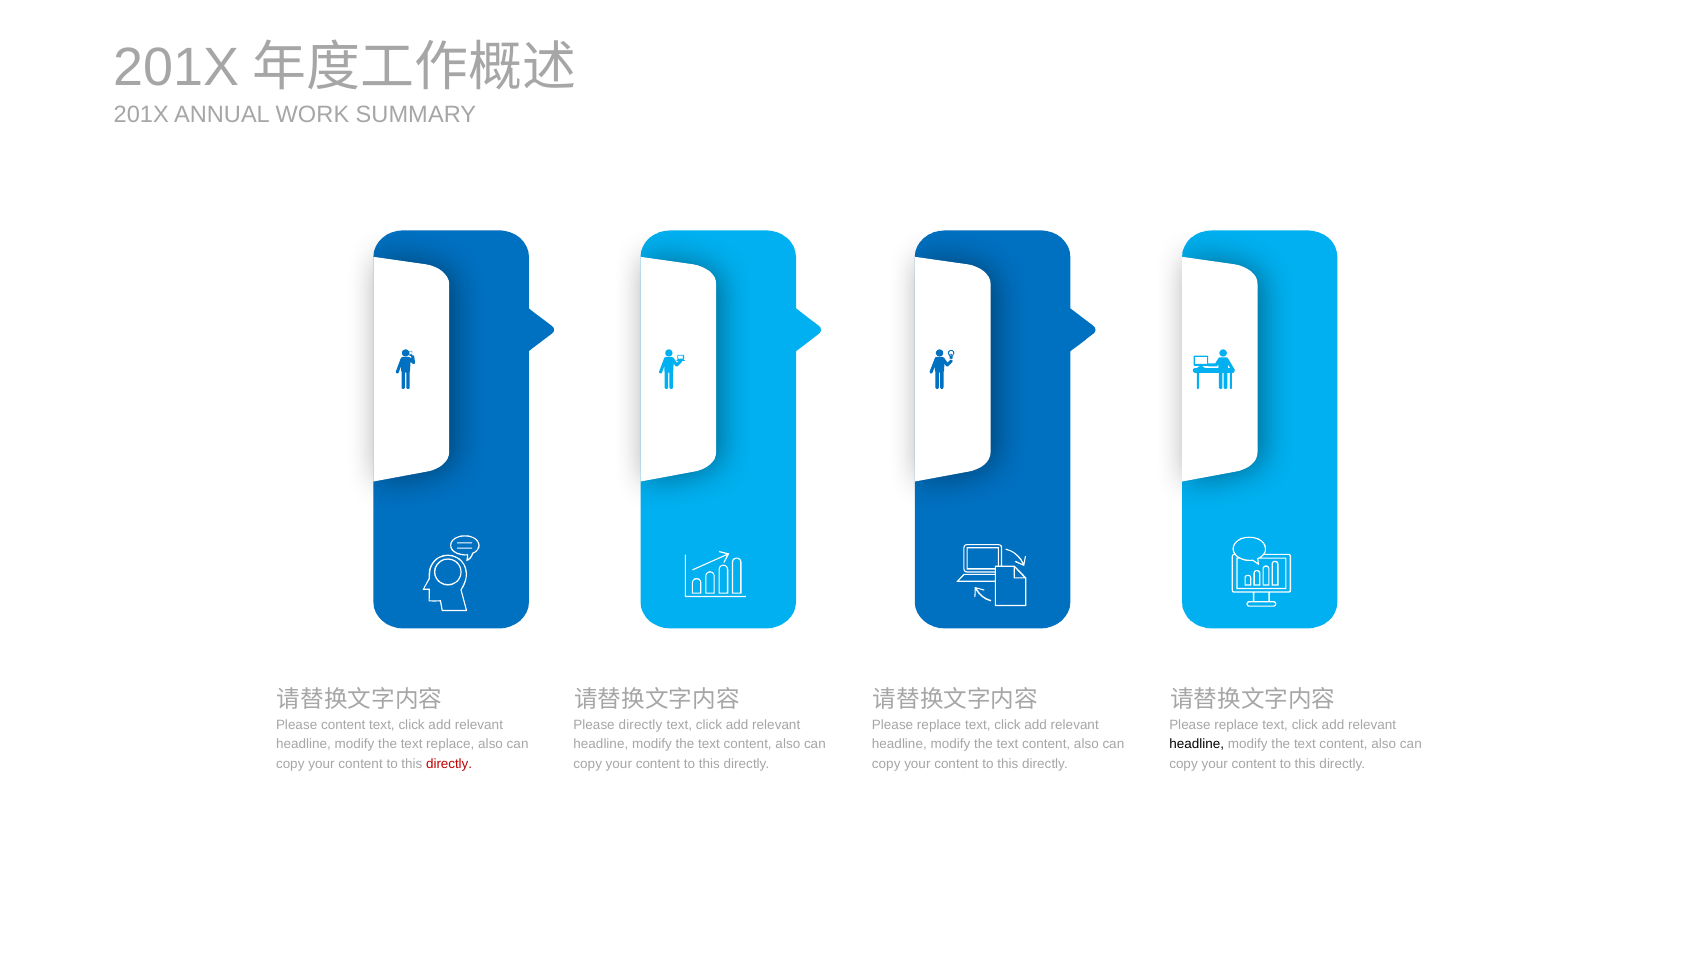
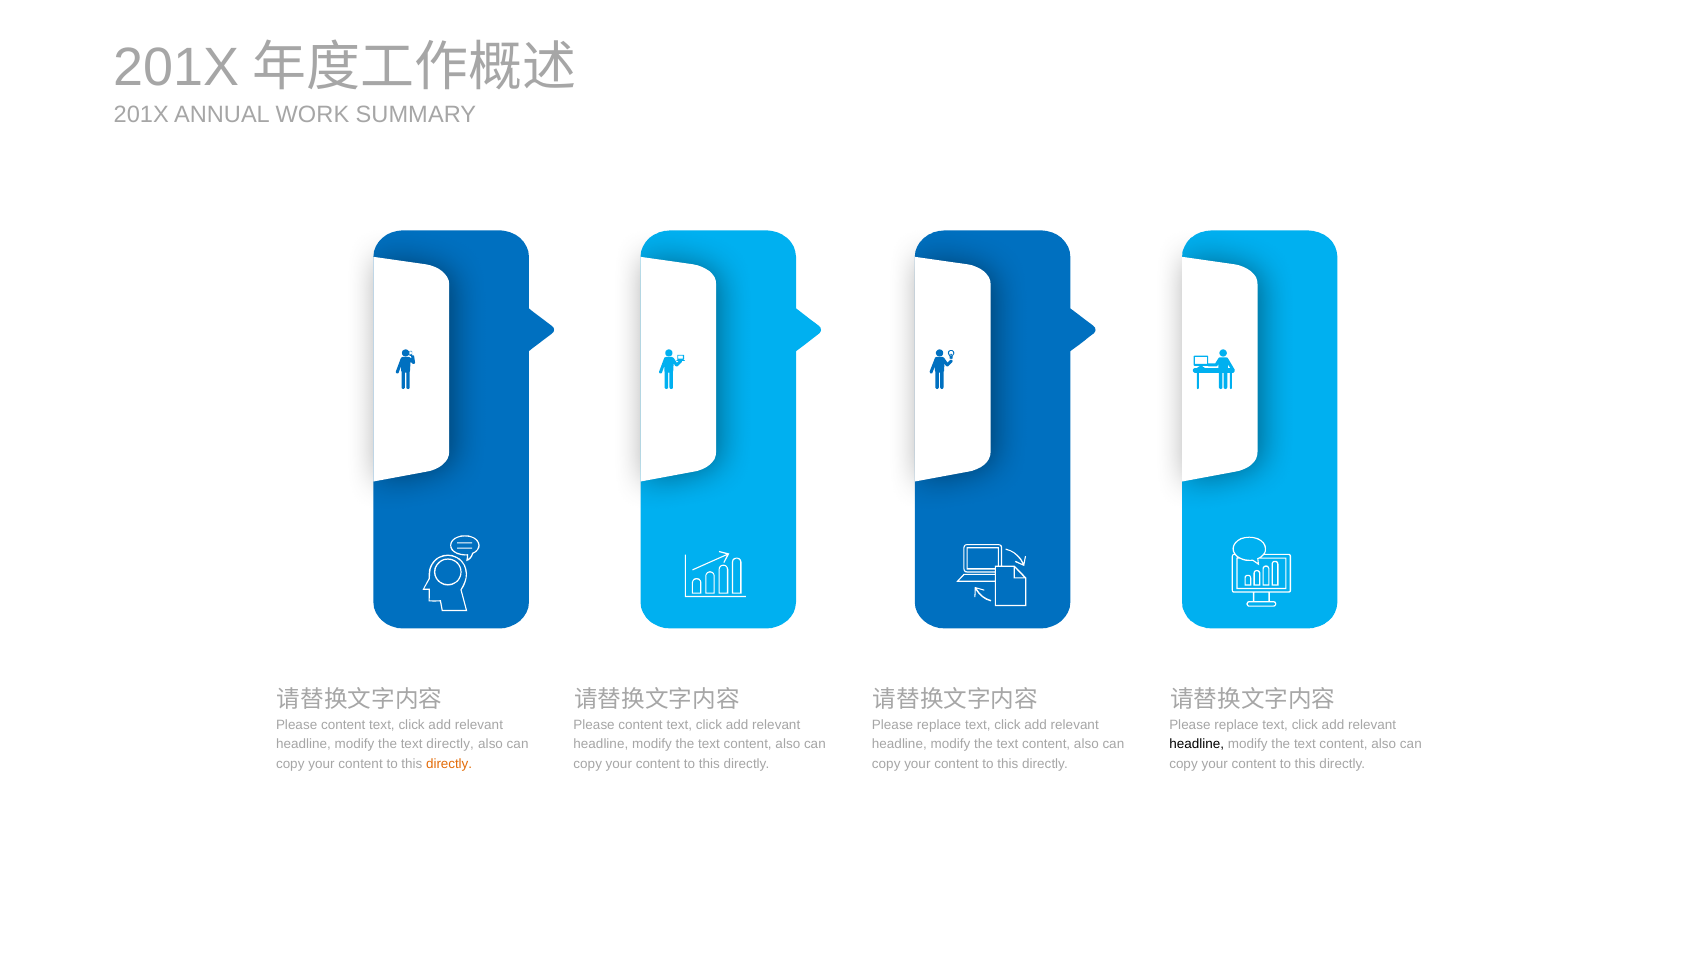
directly at (641, 725): directly -> content
text replace: replace -> directly
directly at (449, 763) colour: red -> orange
